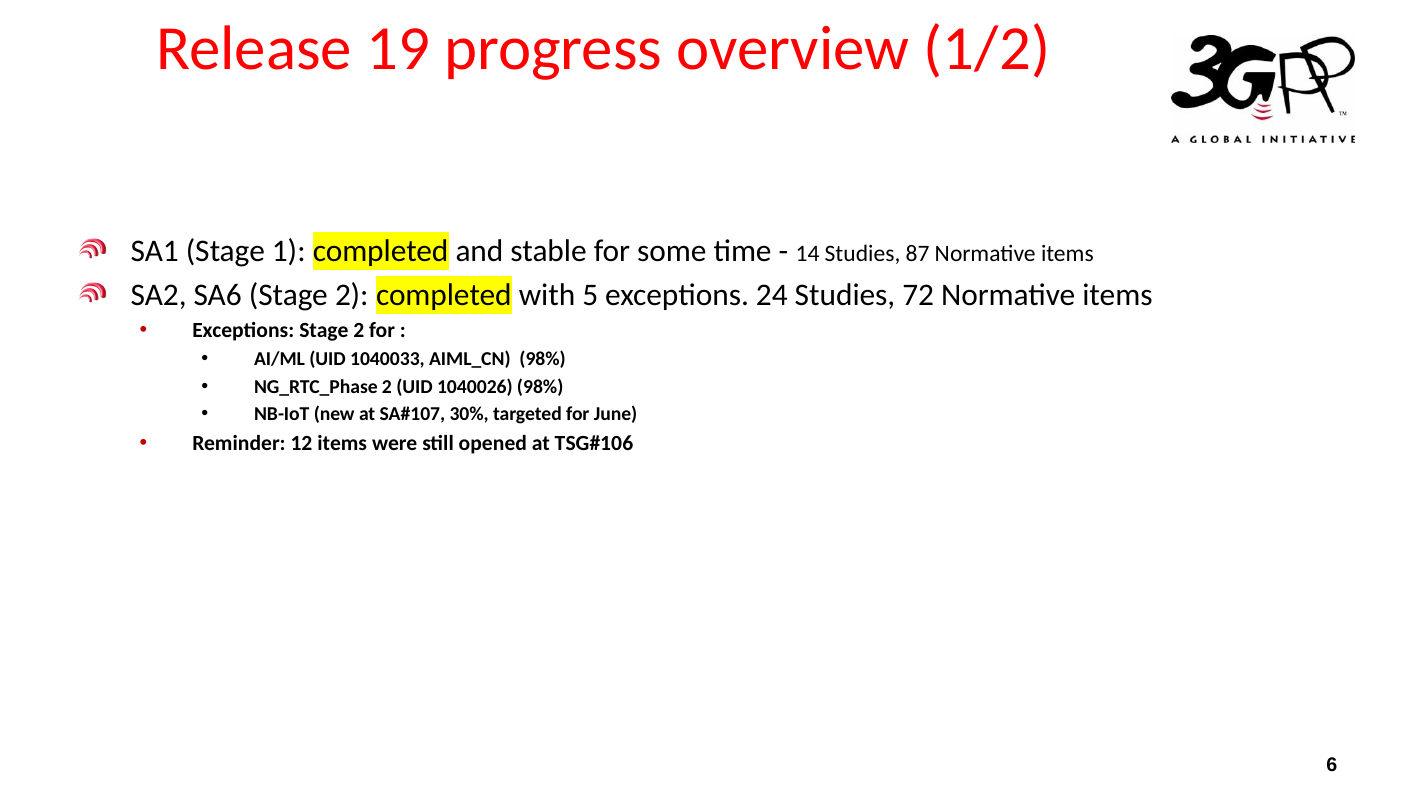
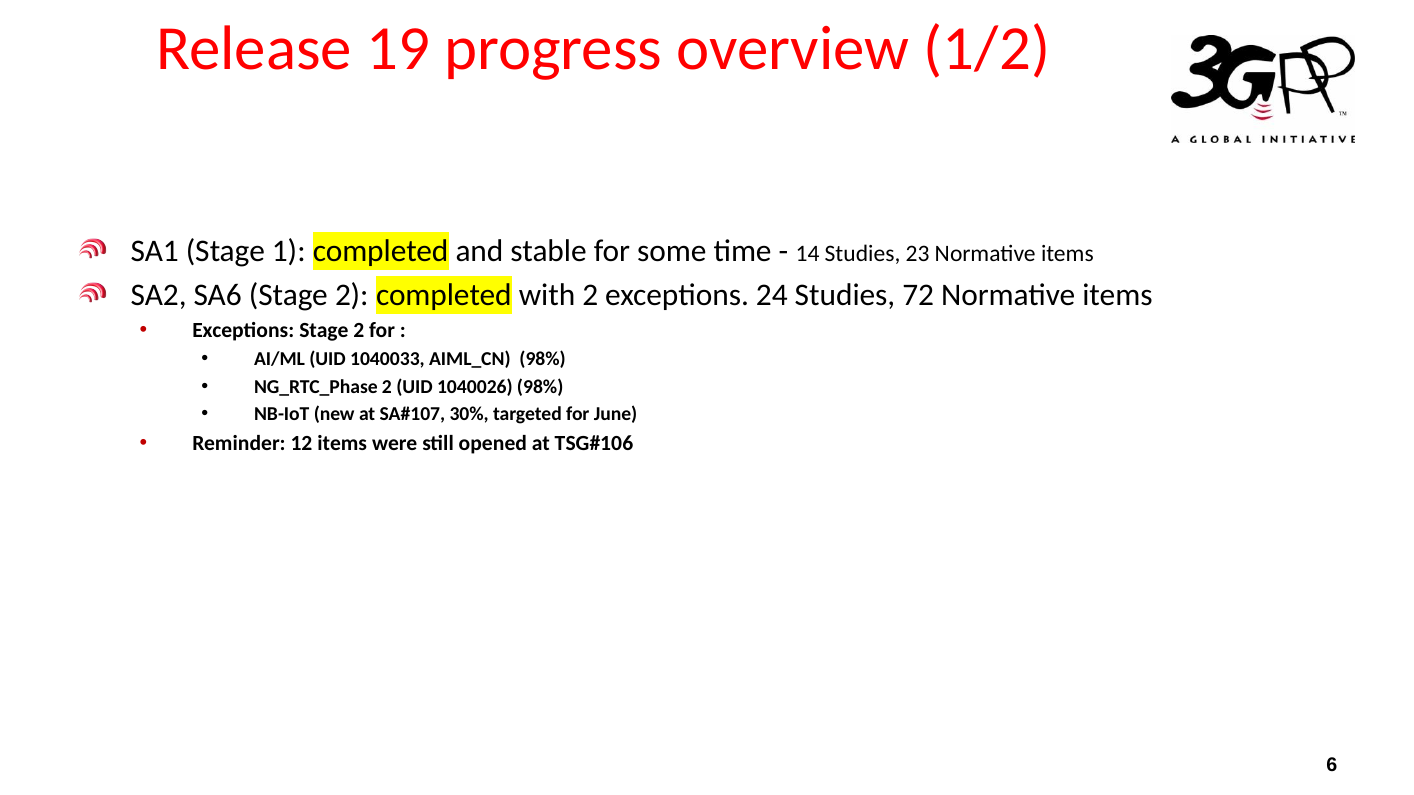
87: 87 -> 23
with 5: 5 -> 2
